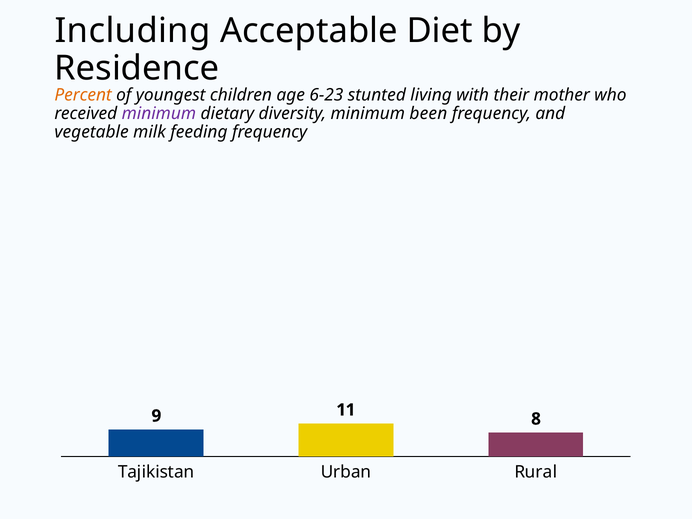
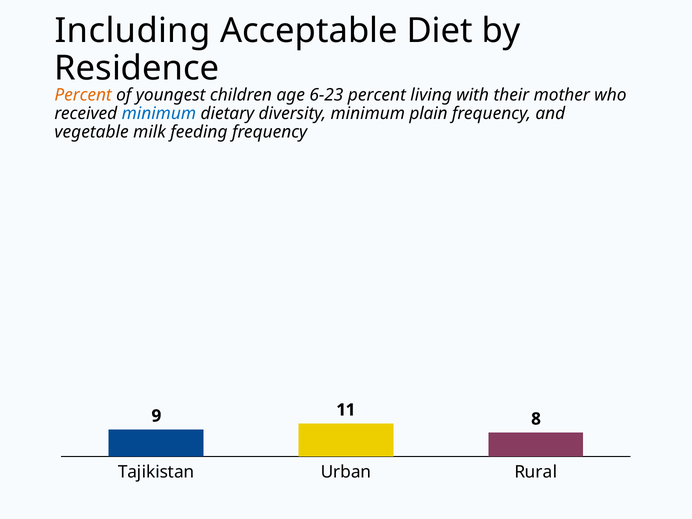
6-23 stunted: stunted -> percent
minimum at (159, 114) colour: purple -> blue
been: been -> plain
